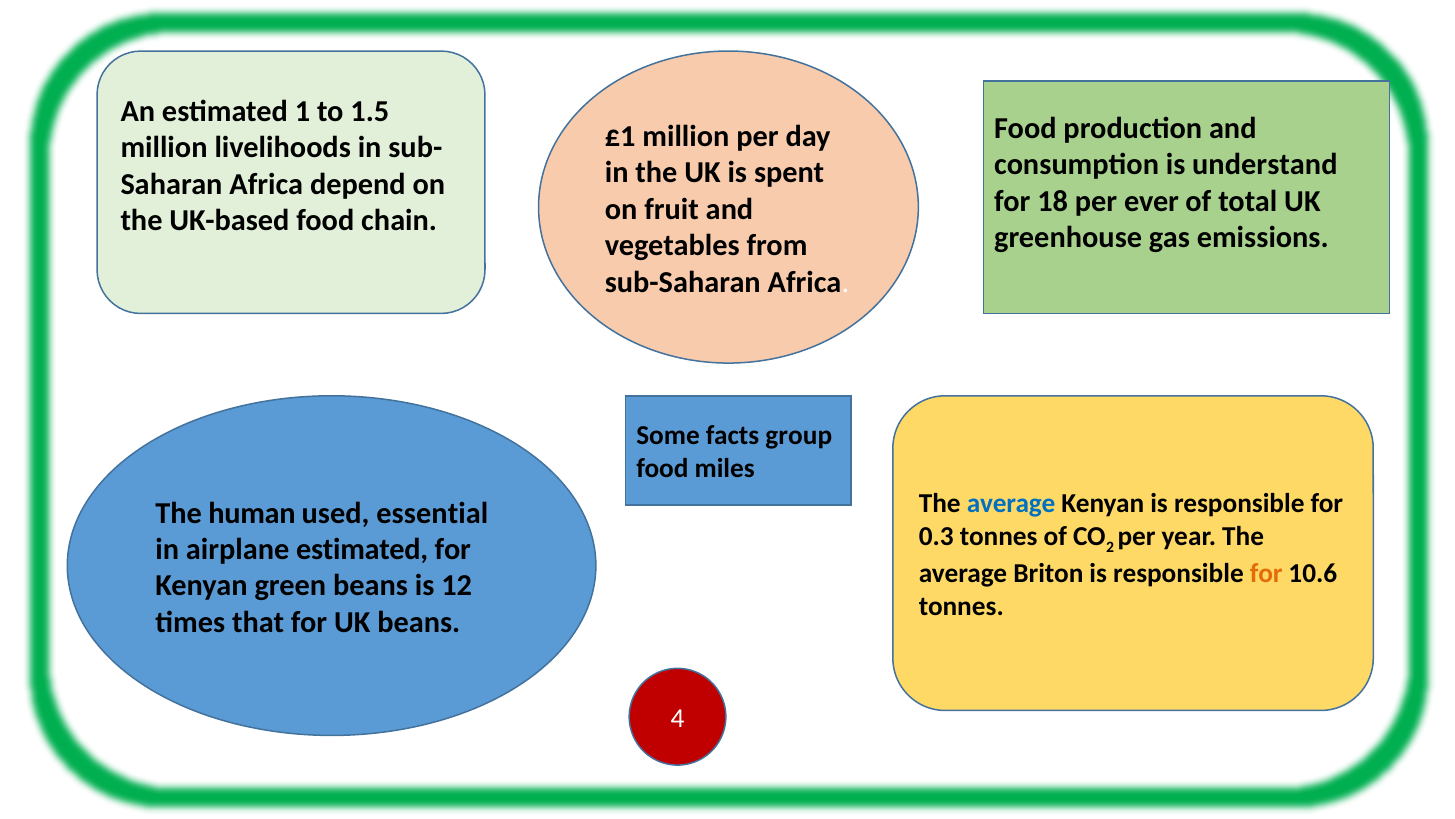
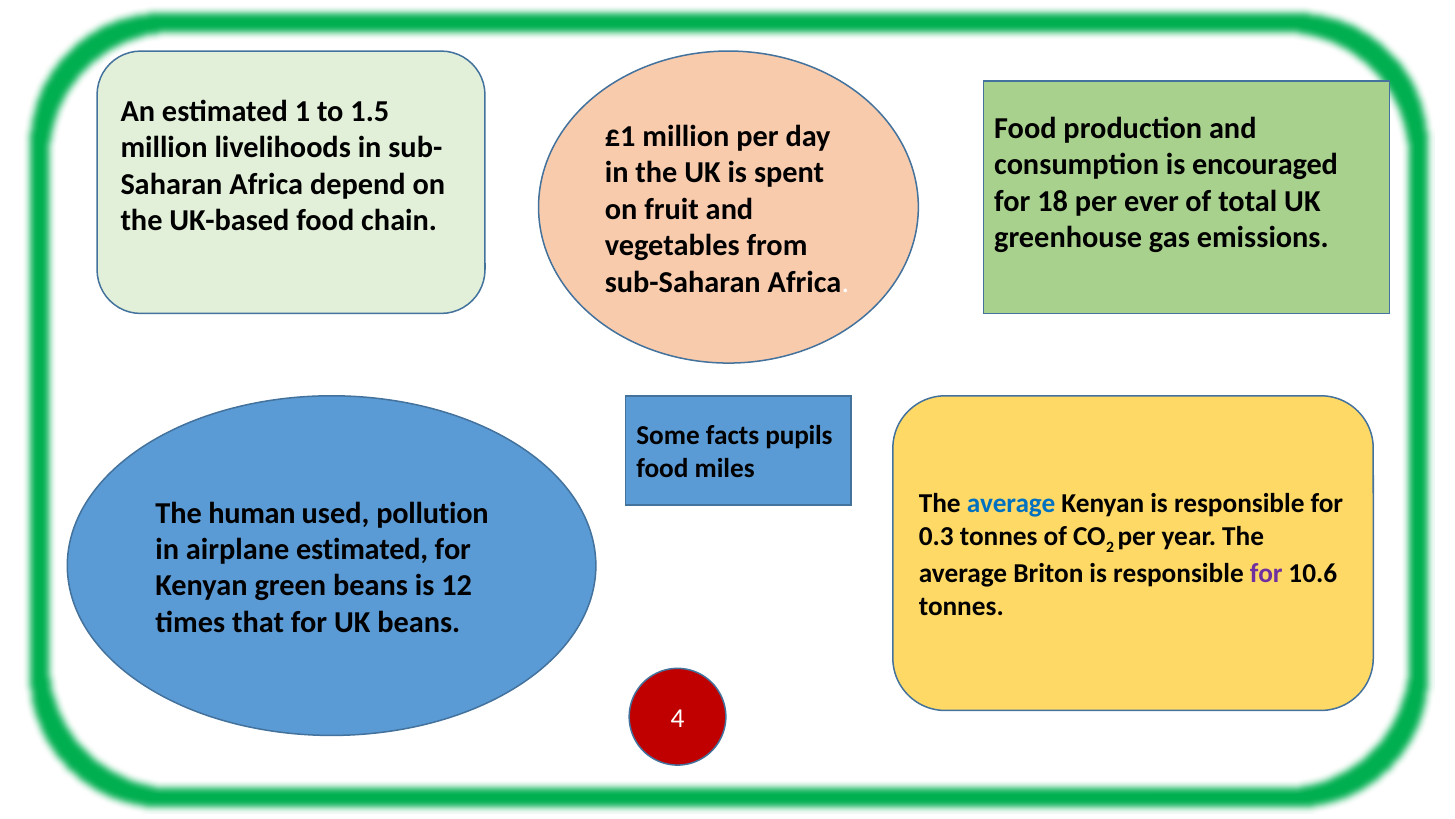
understand: understand -> encouraged
group: group -> pupils
essential: essential -> pollution
for at (1266, 573) colour: orange -> purple
